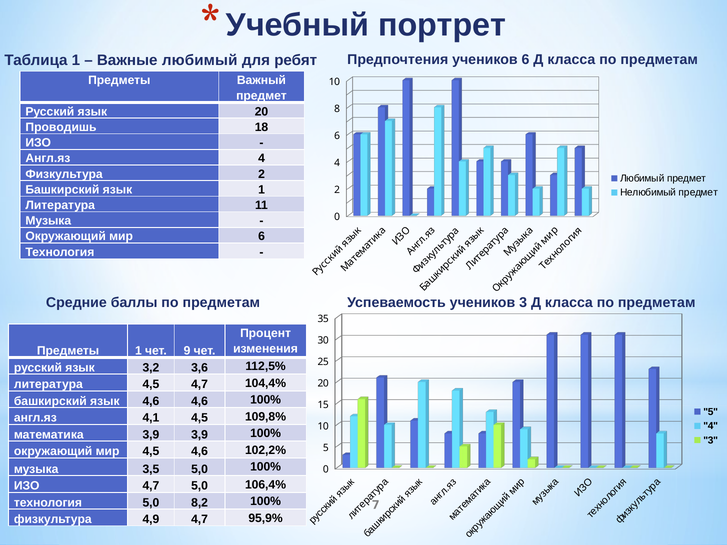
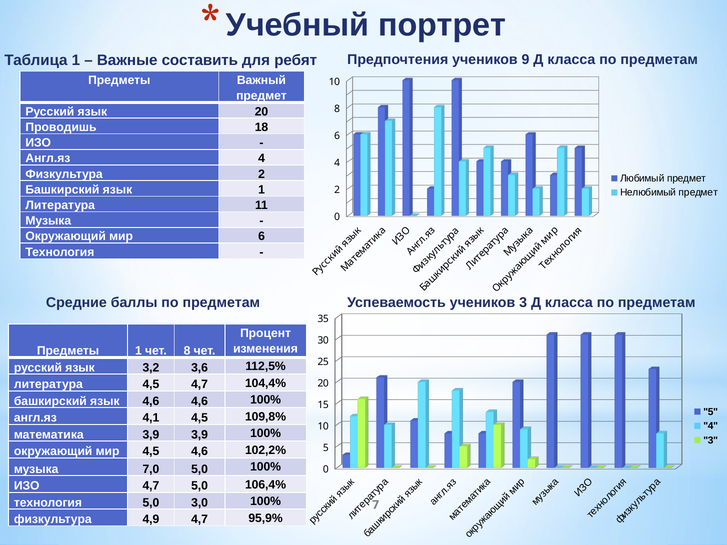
учеников 6: 6 -> 9
Важные любимый: любимый -> составить
чет 9: 9 -> 8
3,5: 3,5 -> 7,0
8,2: 8,2 -> 3,0
